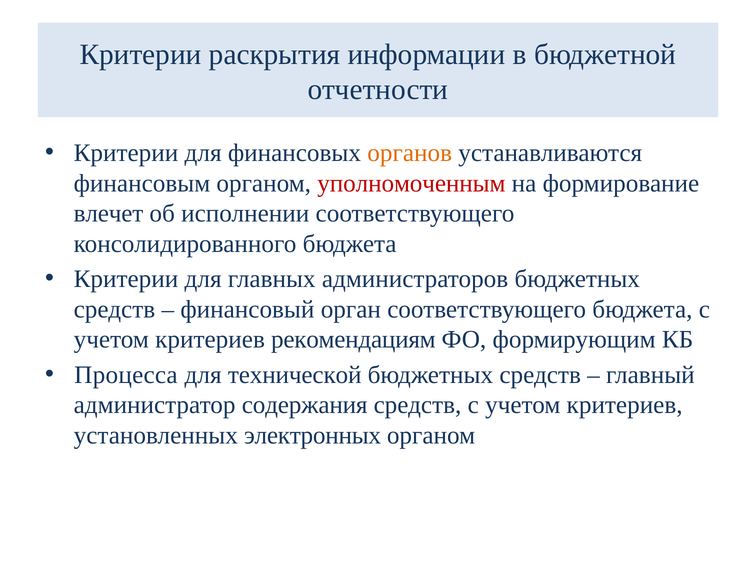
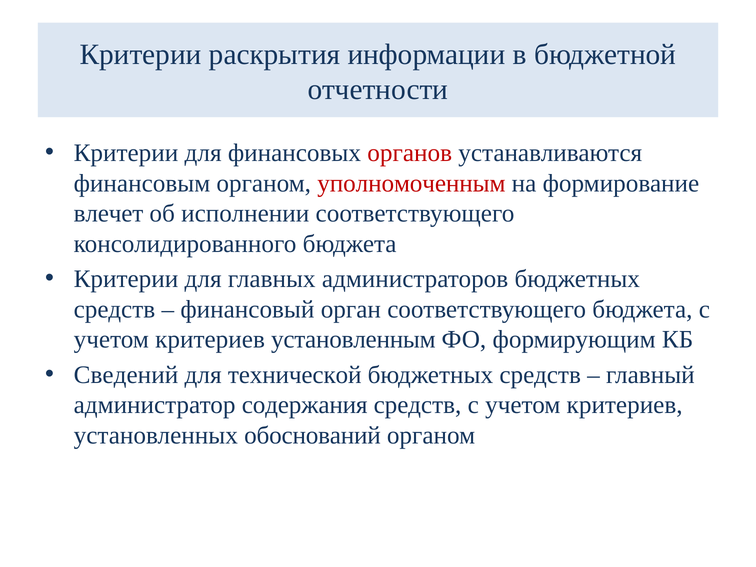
органов colour: orange -> red
рекомендациям: рекомендациям -> установленным
Процесса: Процесса -> Сведений
электронных: электронных -> обоснований
